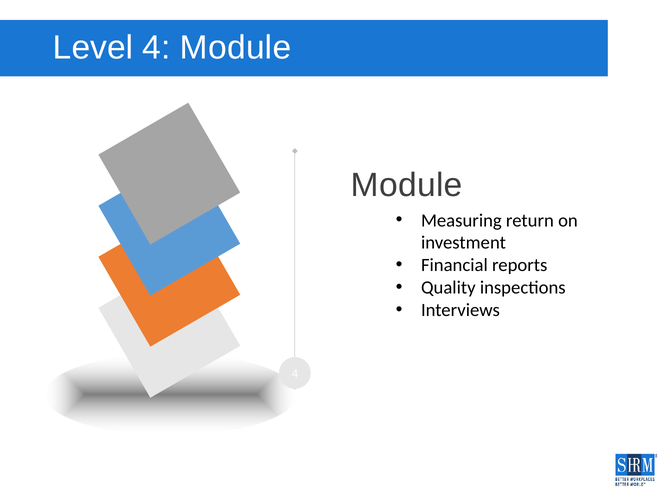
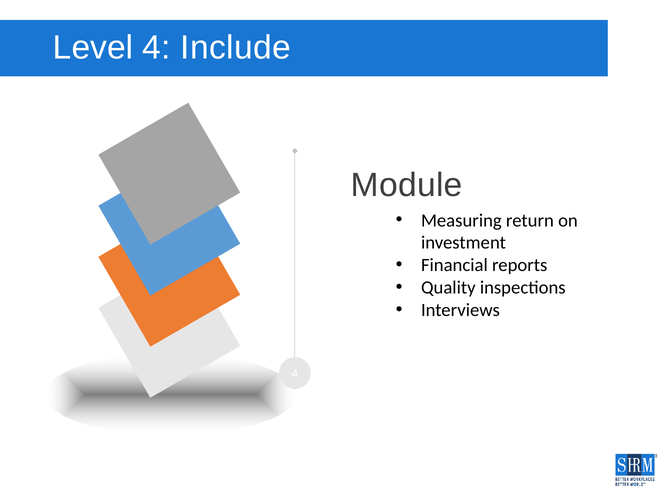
4 Module: Module -> Include
